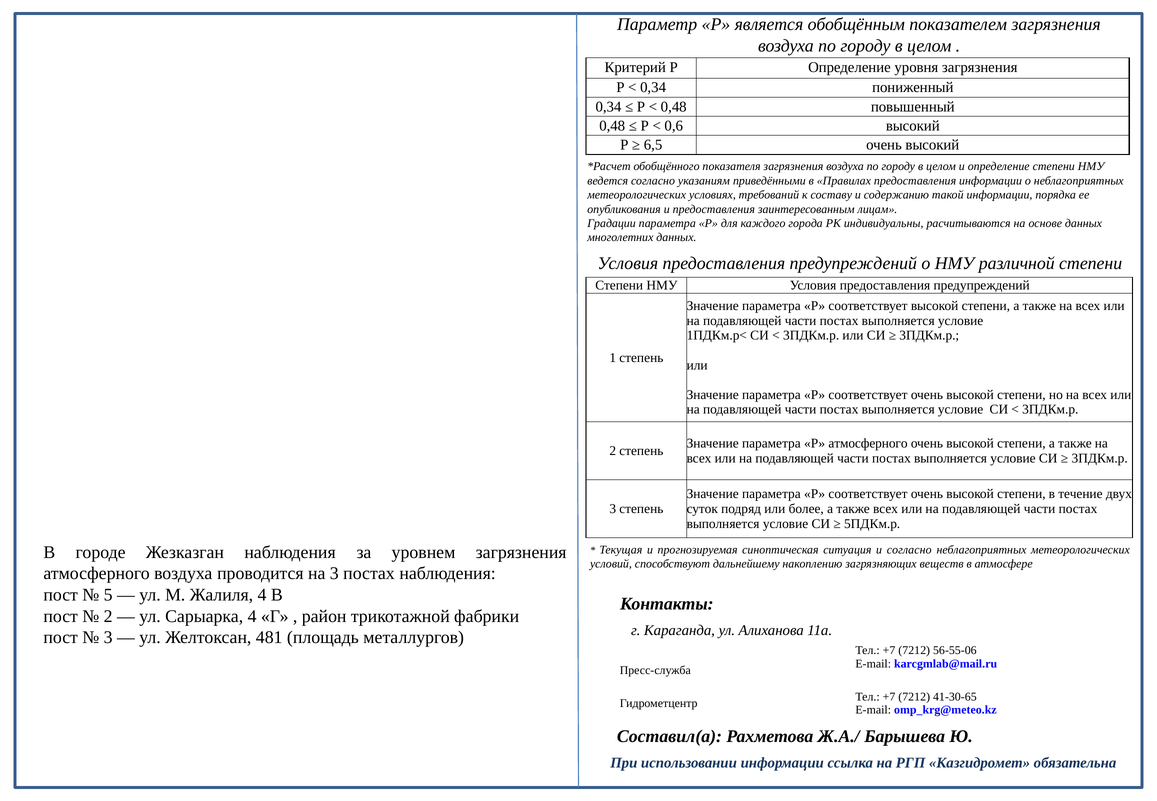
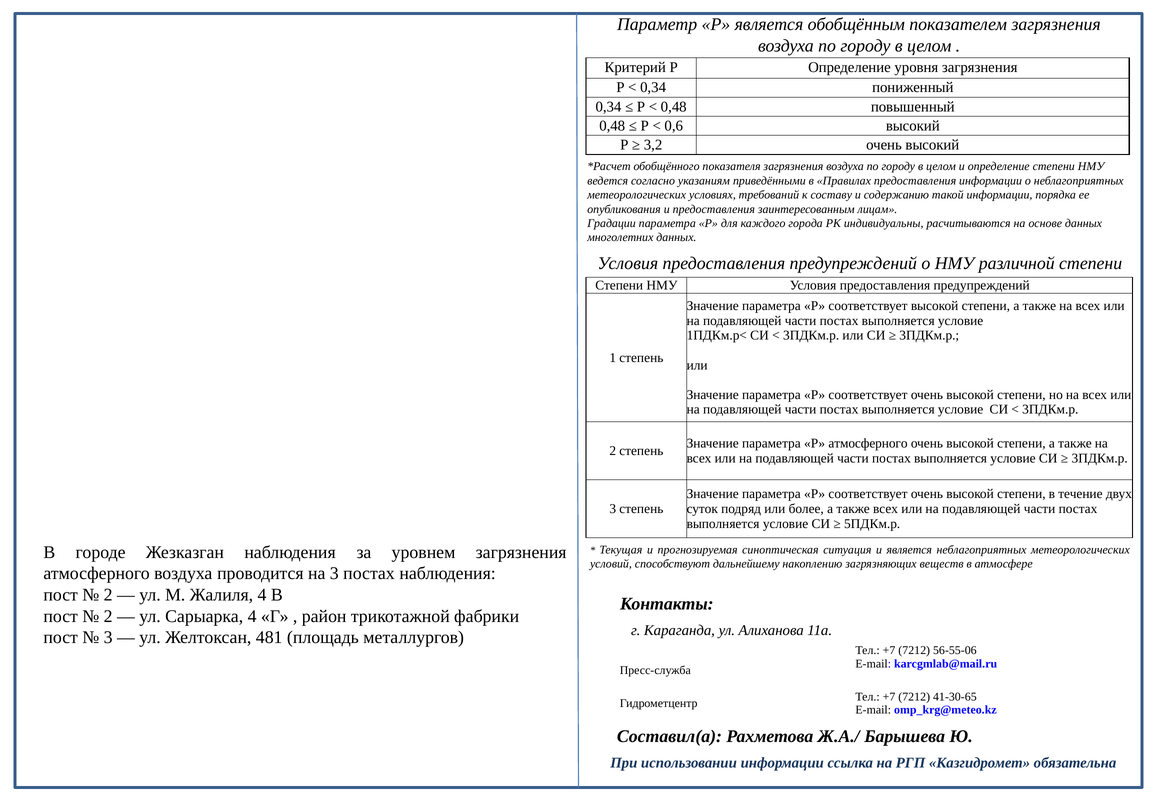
6,5: 6,5 -> 3,2
и согласно: согласно -> является
5 at (108, 595): 5 -> 2
